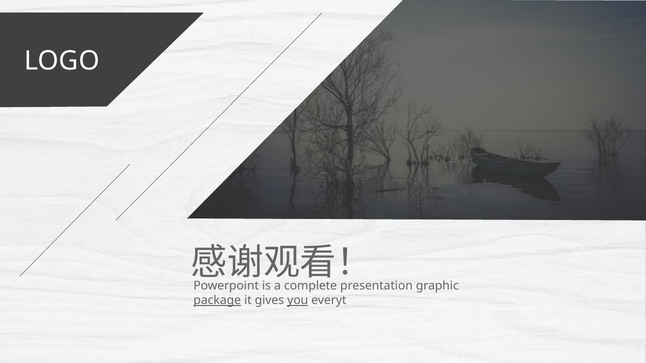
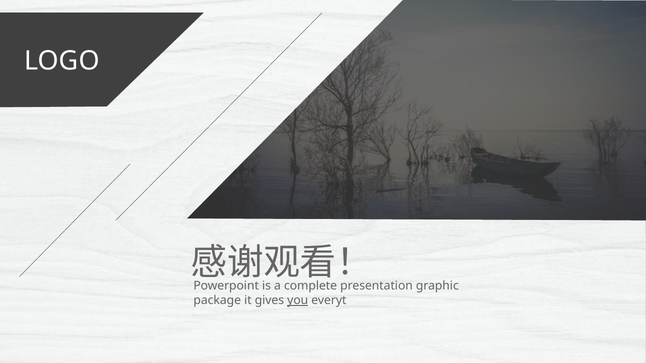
package underline: present -> none
